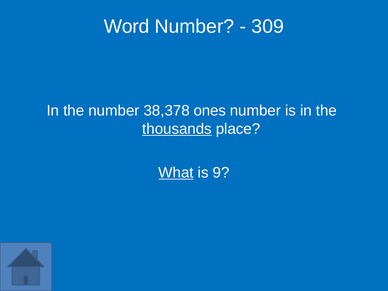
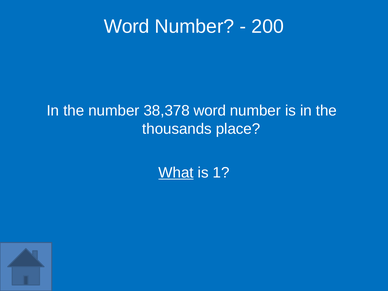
309: 309 -> 200
38,378 ones: ones -> word
thousands underline: present -> none
9: 9 -> 1
